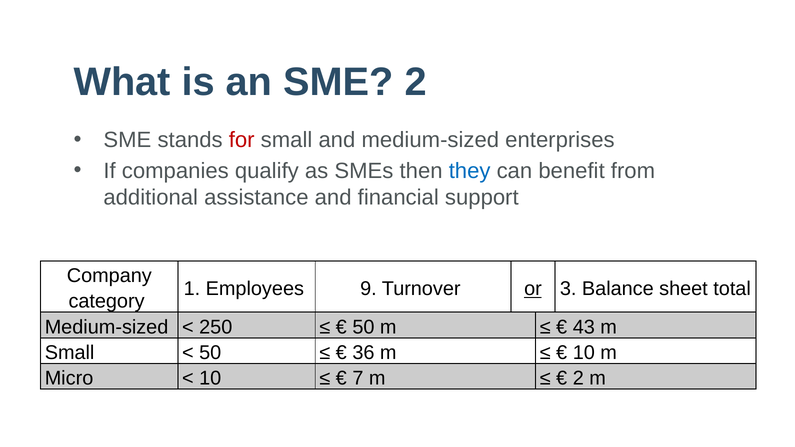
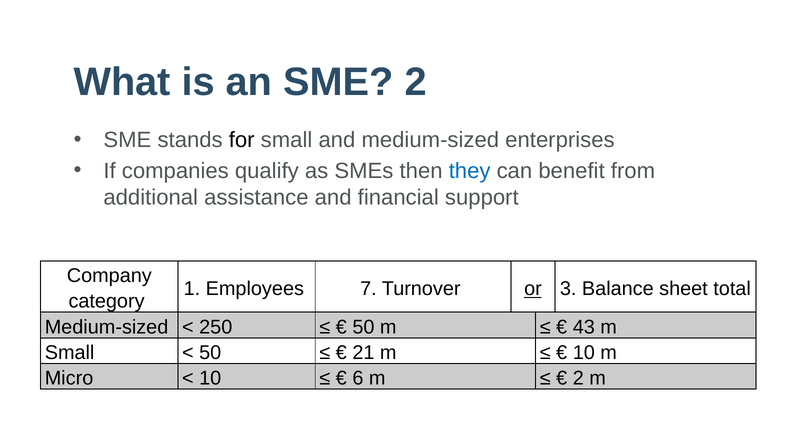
for colour: red -> black
9: 9 -> 7
36: 36 -> 21
7: 7 -> 6
